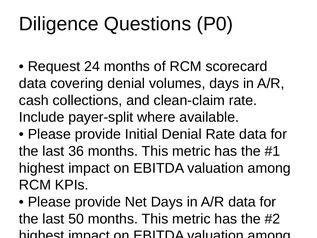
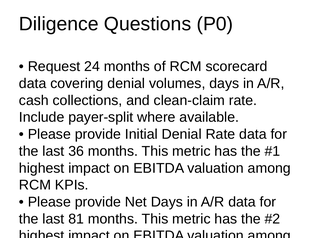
50: 50 -> 81
